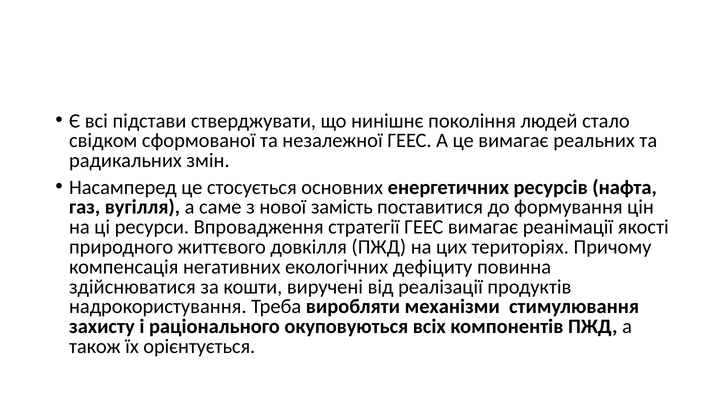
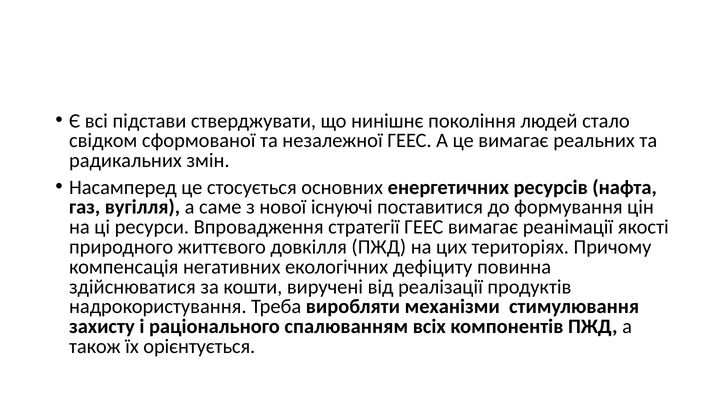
замість: замість -> існуючі
окуповуються: окуповуються -> спалюванням
